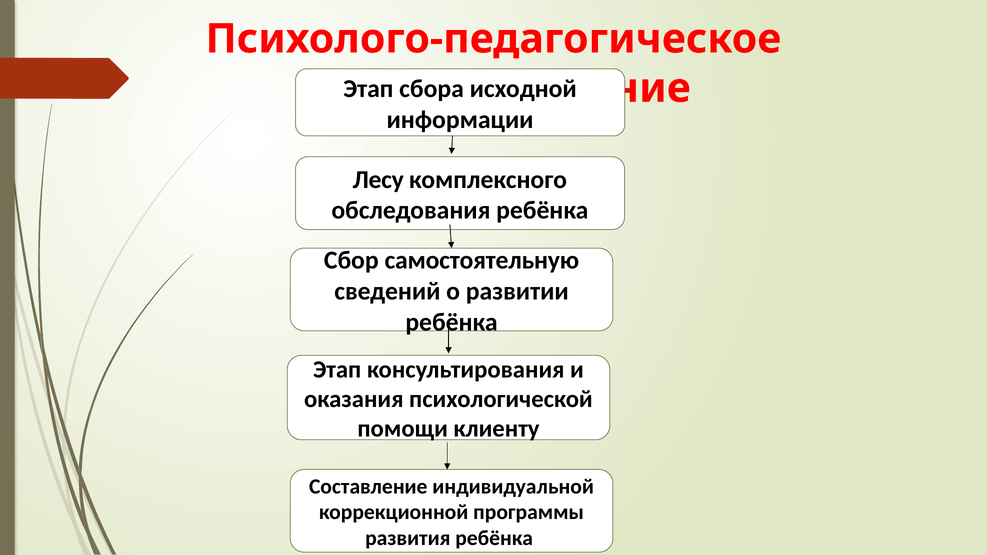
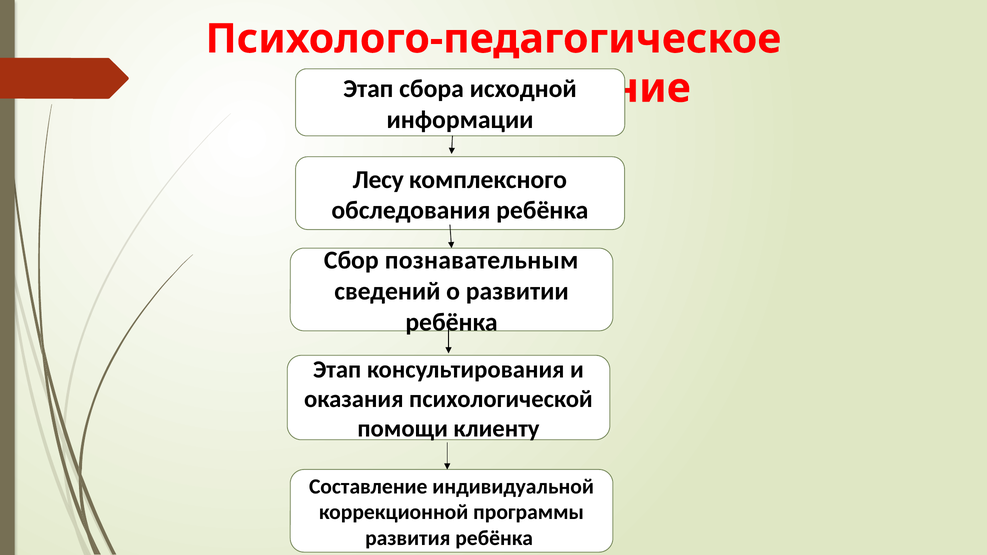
самостоятельную: самостоятельную -> познавательным
